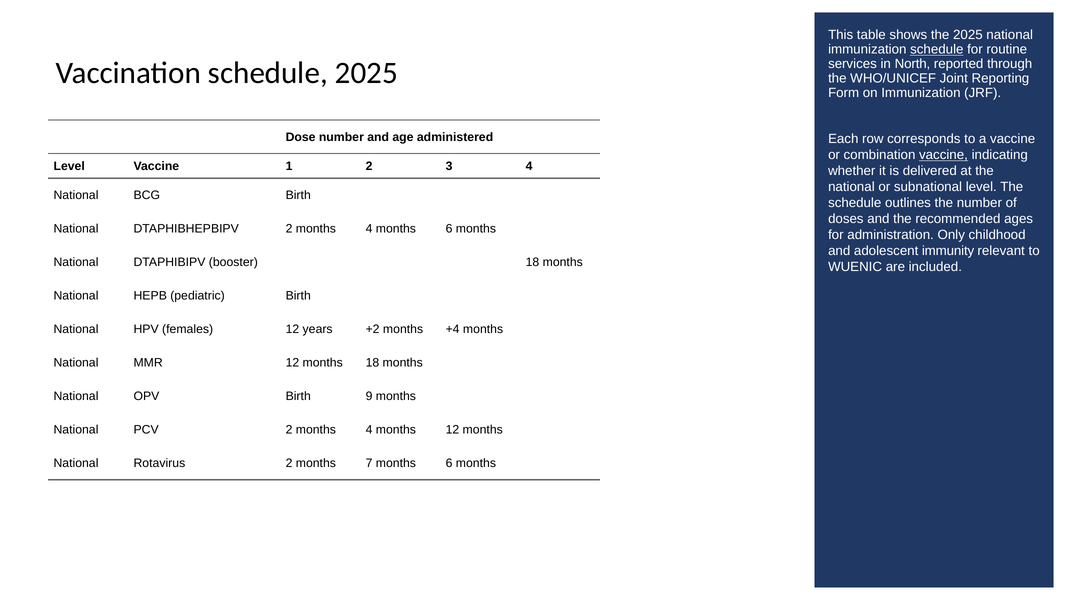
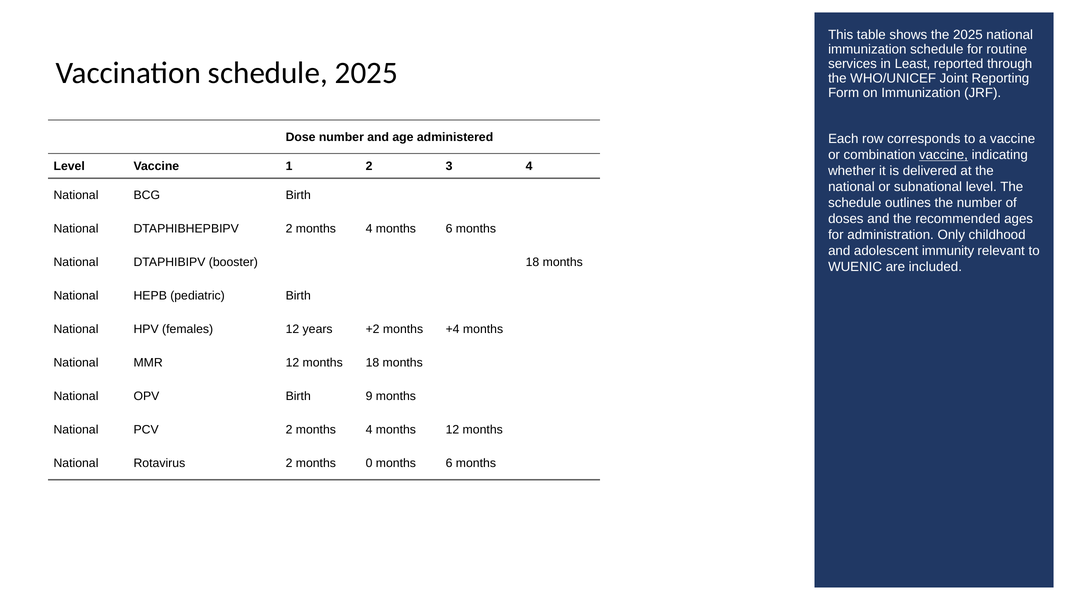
schedule at (937, 49) underline: present -> none
North: North -> Least
7: 7 -> 0
